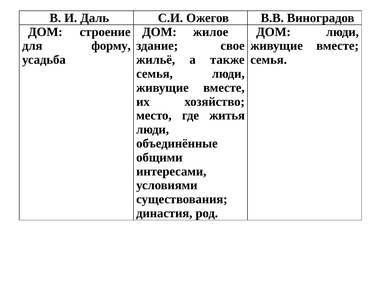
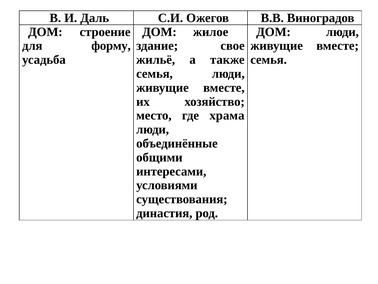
житья: житья -> храма
